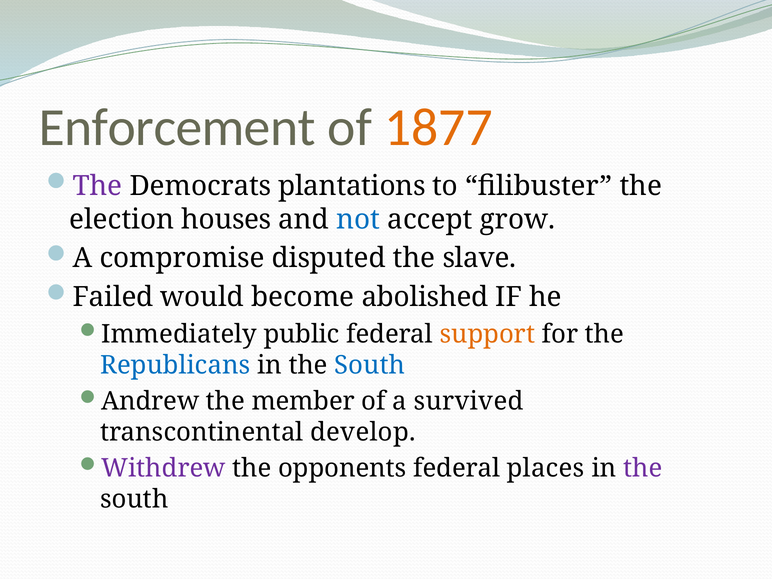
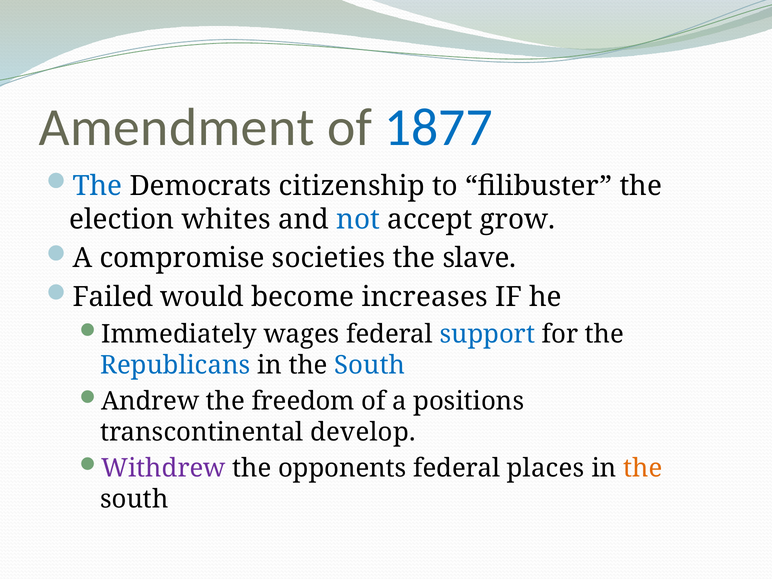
Enforcement: Enforcement -> Amendment
1877 colour: orange -> blue
The at (97, 186) colour: purple -> blue
plantations: plantations -> citizenship
houses: houses -> whites
disputed: disputed -> societies
abolished: abolished -> increases
public: public -> wages
support colour: orange -> blue
member: member -> freedom
survived: survived -> positions
the at (643, 468) colour: purple -> orange
